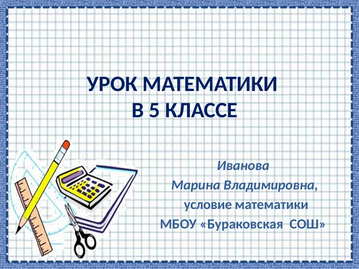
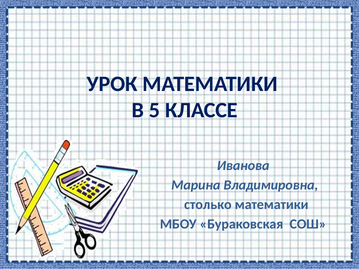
условие: условие -> столько
